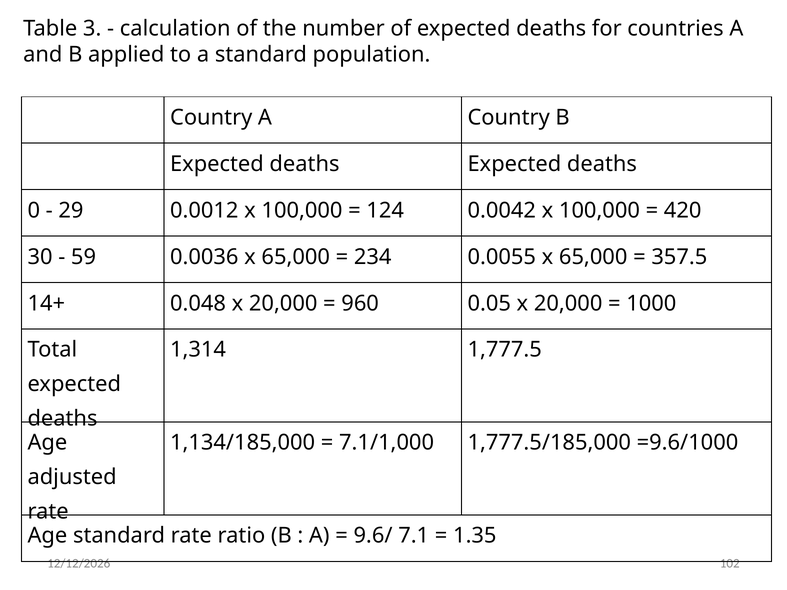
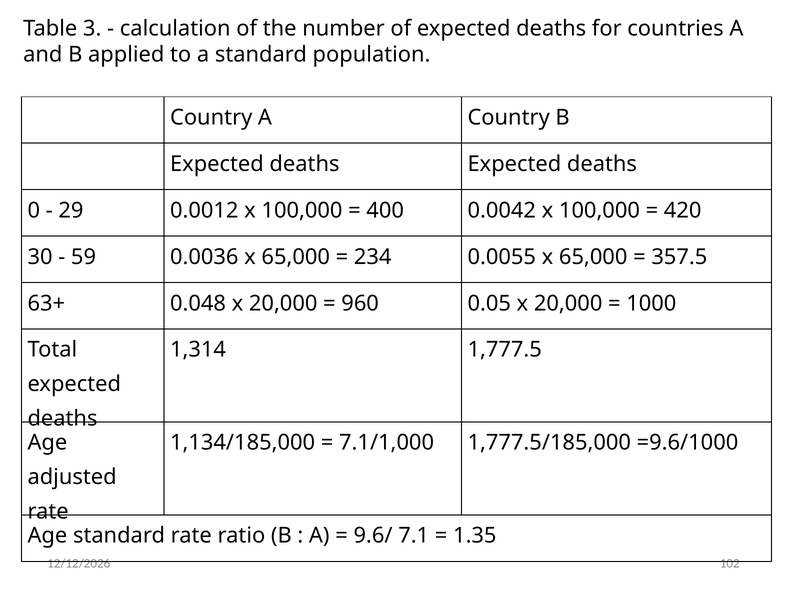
124: 124 -> 400
14+: 14+ -> 63+
